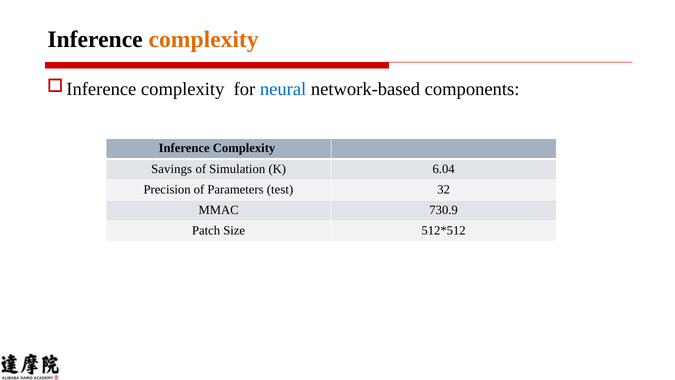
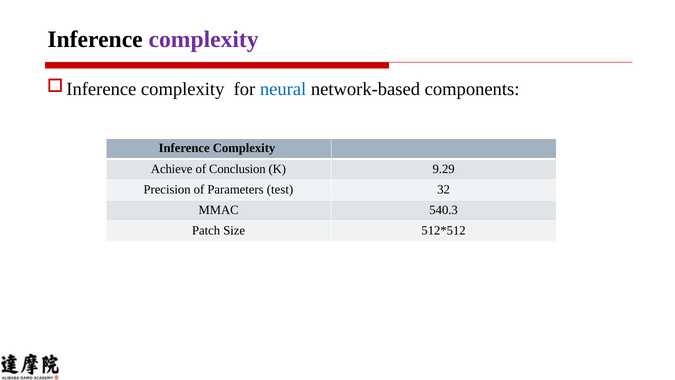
complexity at (204, 39) colour: orange -> purple
Savings: Savings -> Achieve
Simulation: Simulation -> Conclusion
6.04: 6.04 -> 9.29
730.9: 730.9 -> 540.3
